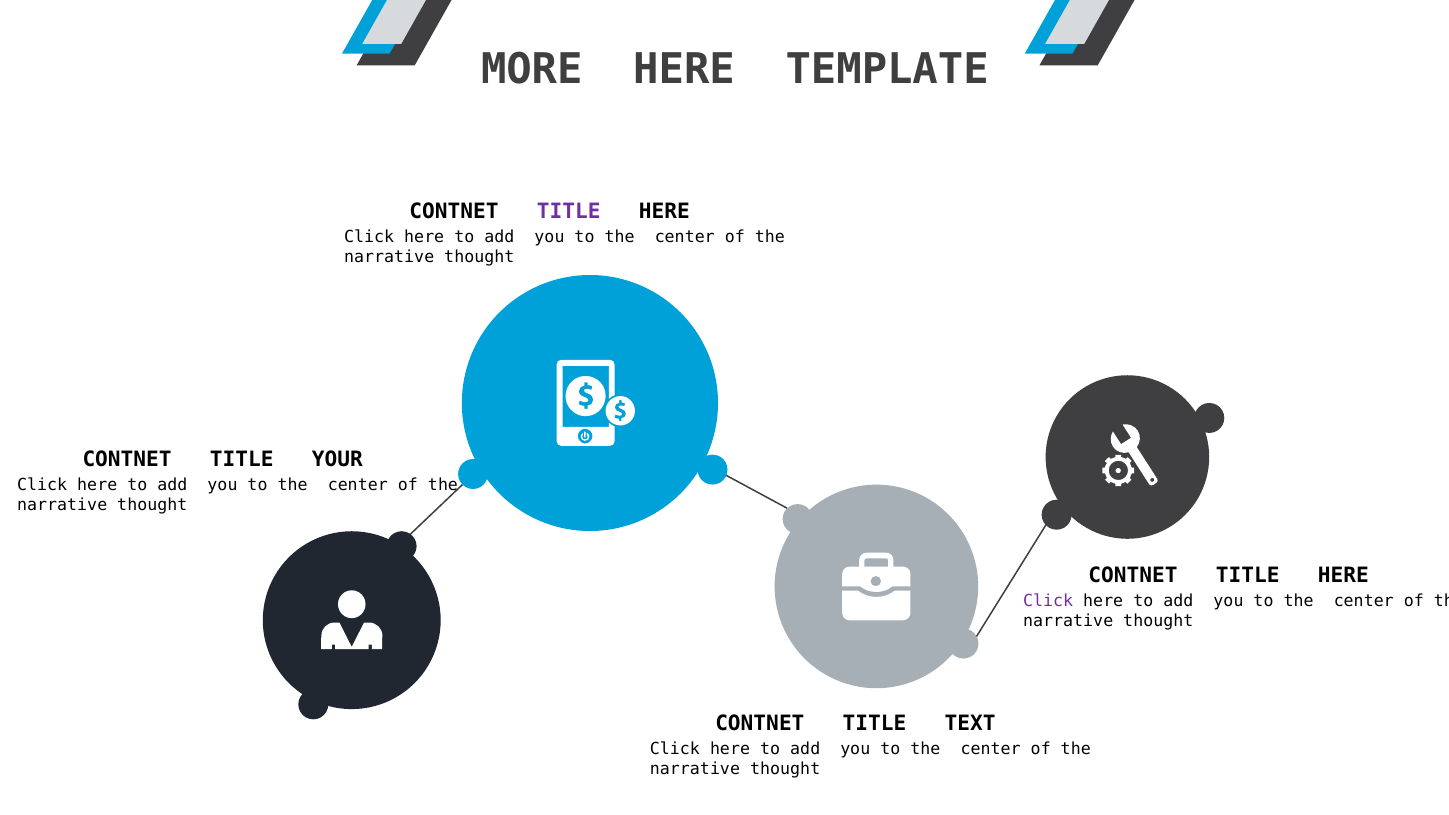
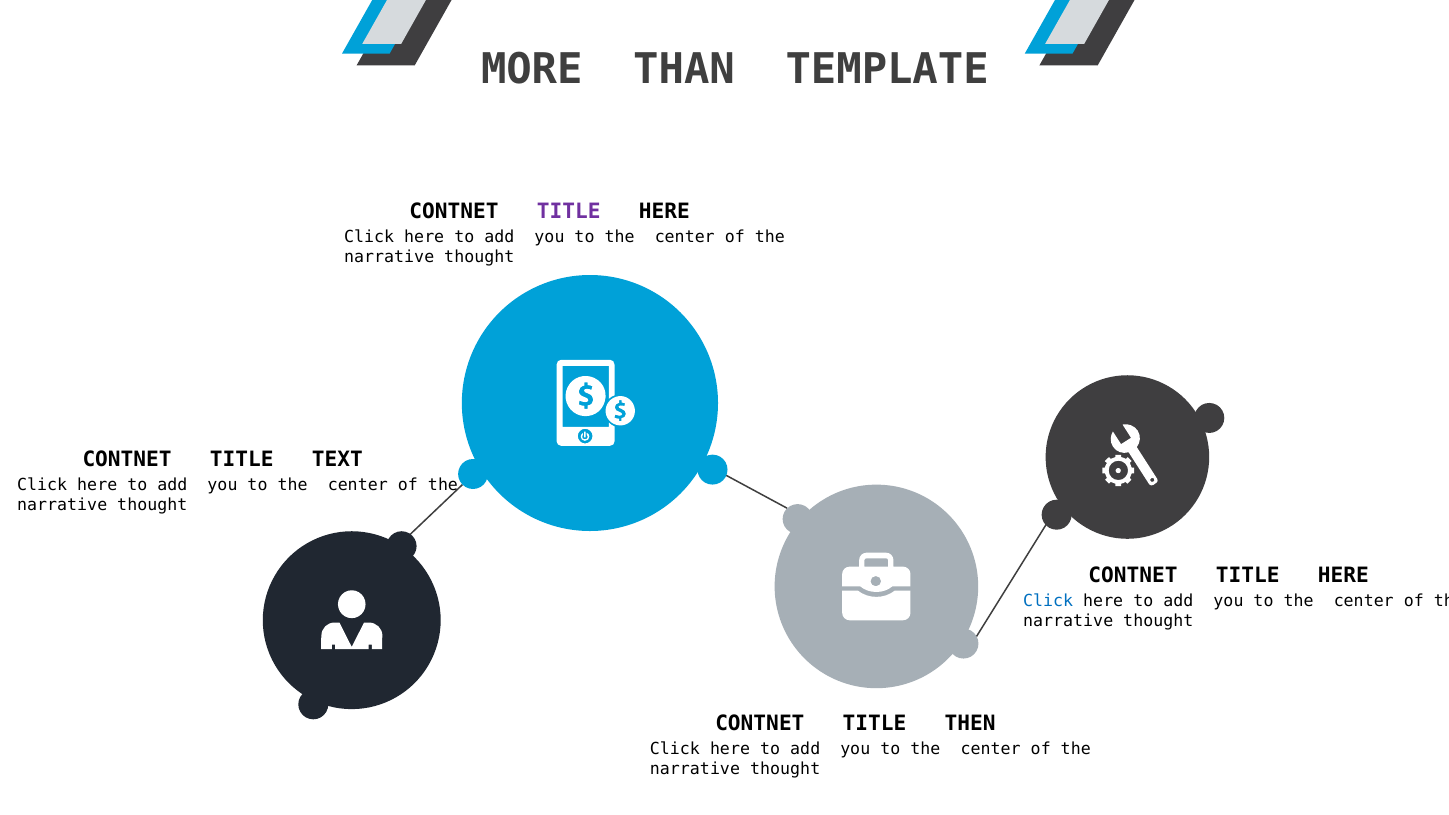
MORE HERE: HERE -> THAN
YOUR: YOUR -> TEXT
Click at (1048, 601) colour: purple -> blue
TEXT: TEXT -> THEN
